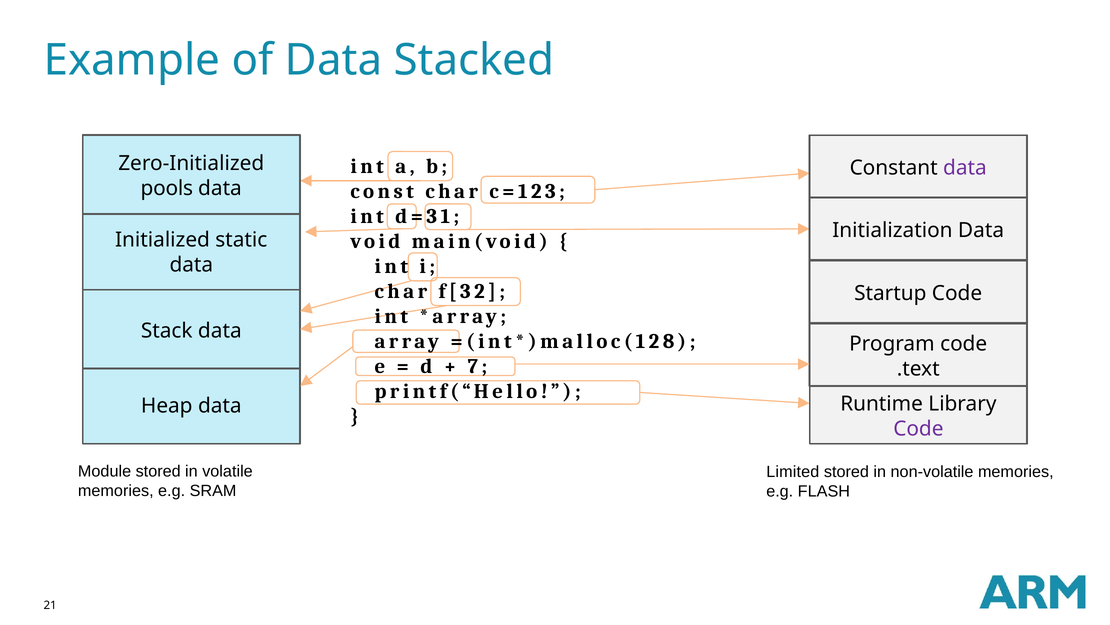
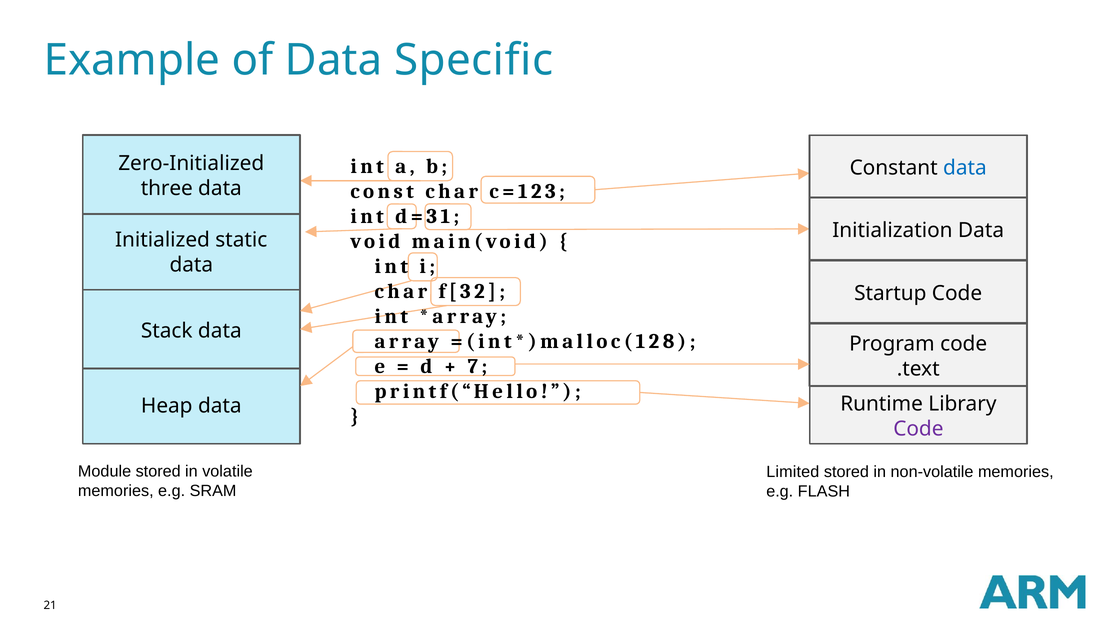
Stacked: Stacked -> Specific
data at (965, 168) colour: purple -> blue
pools: pools -> three
